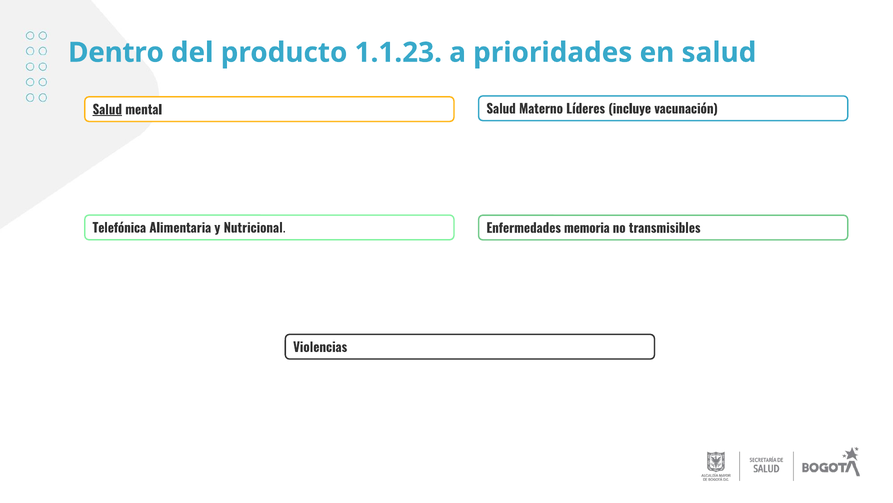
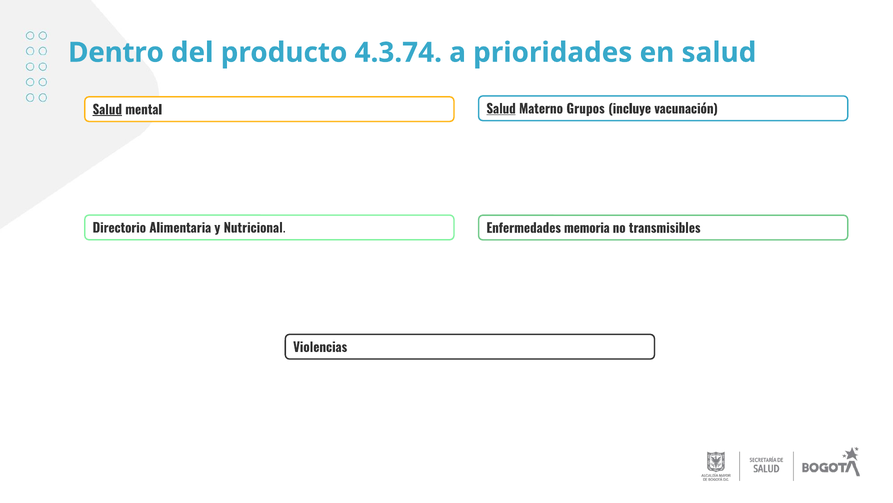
1.1.23: 1.1.23 -> 4.3.74
Salud at (501, 109) underline: none -> present
Líderes: Líderes -> Grupos
Telefónica: Telefónica -> Directorio
